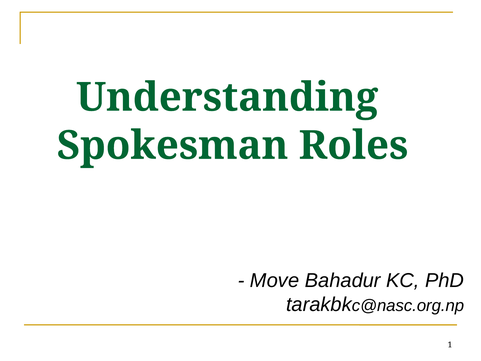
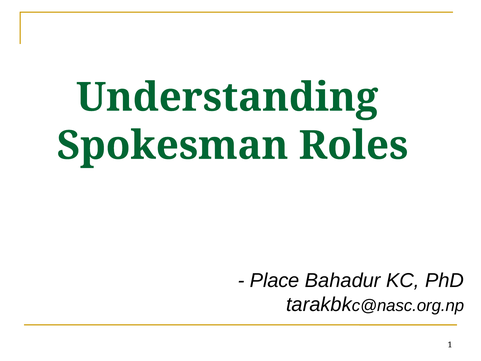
Move: Move -> Place
